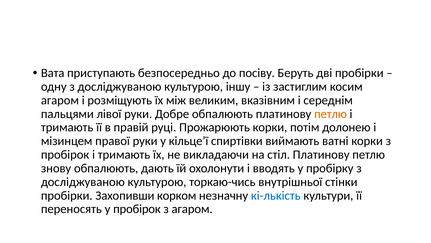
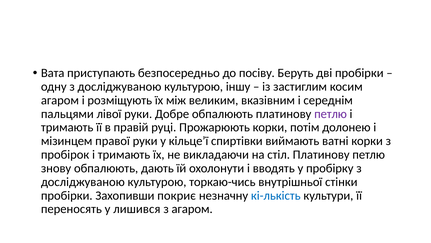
петлю at (331, 114) colour: orange -> purple
корком: корком -> покриє
у пробірок: пробірок -> лишився
